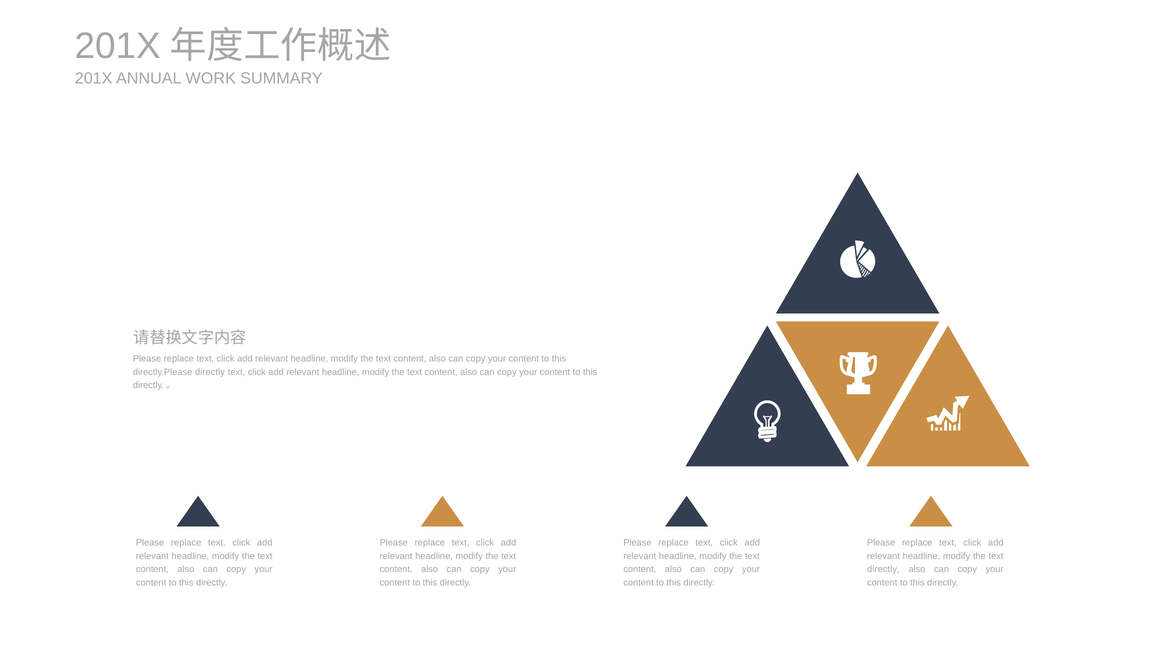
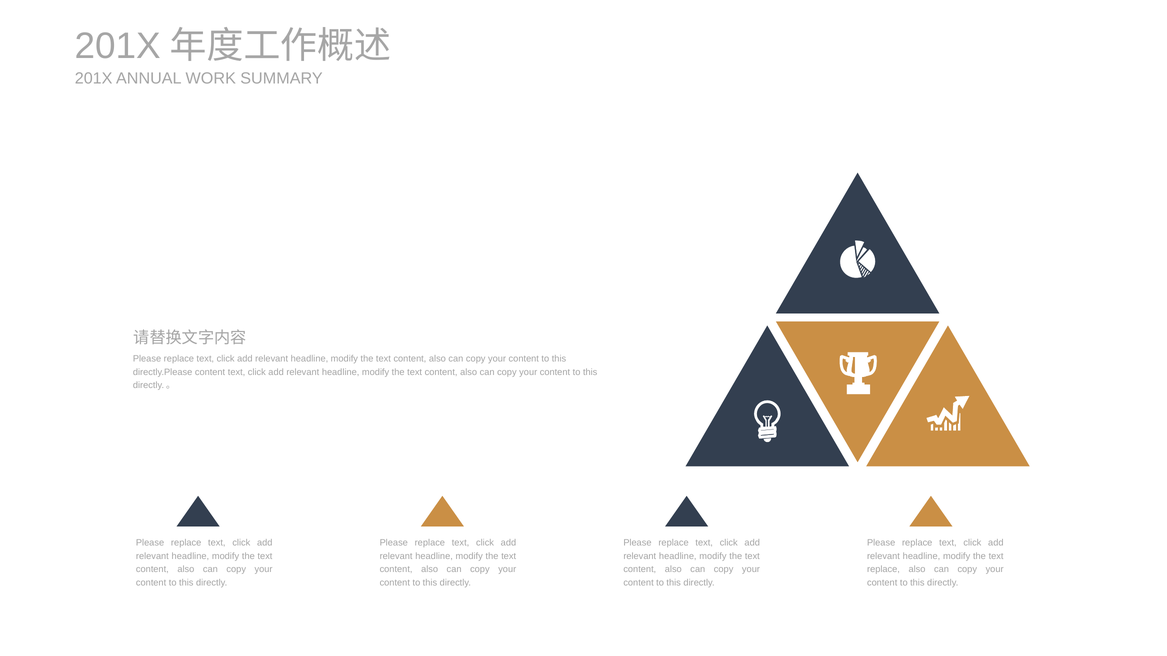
directly.Please directly: directly -> content
directly at (883, 570): directly -> replace
